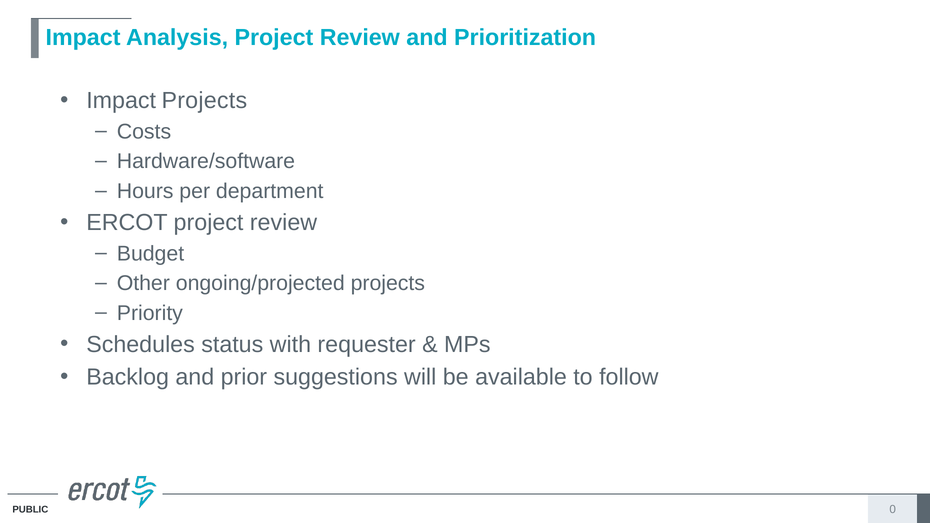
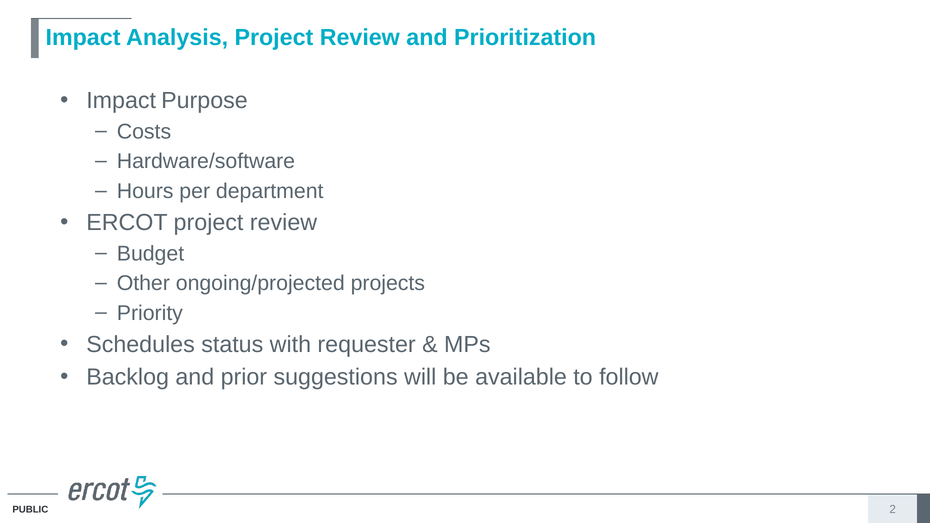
Impact Projects: Projects -> Purpose
0: 0 -> 2
